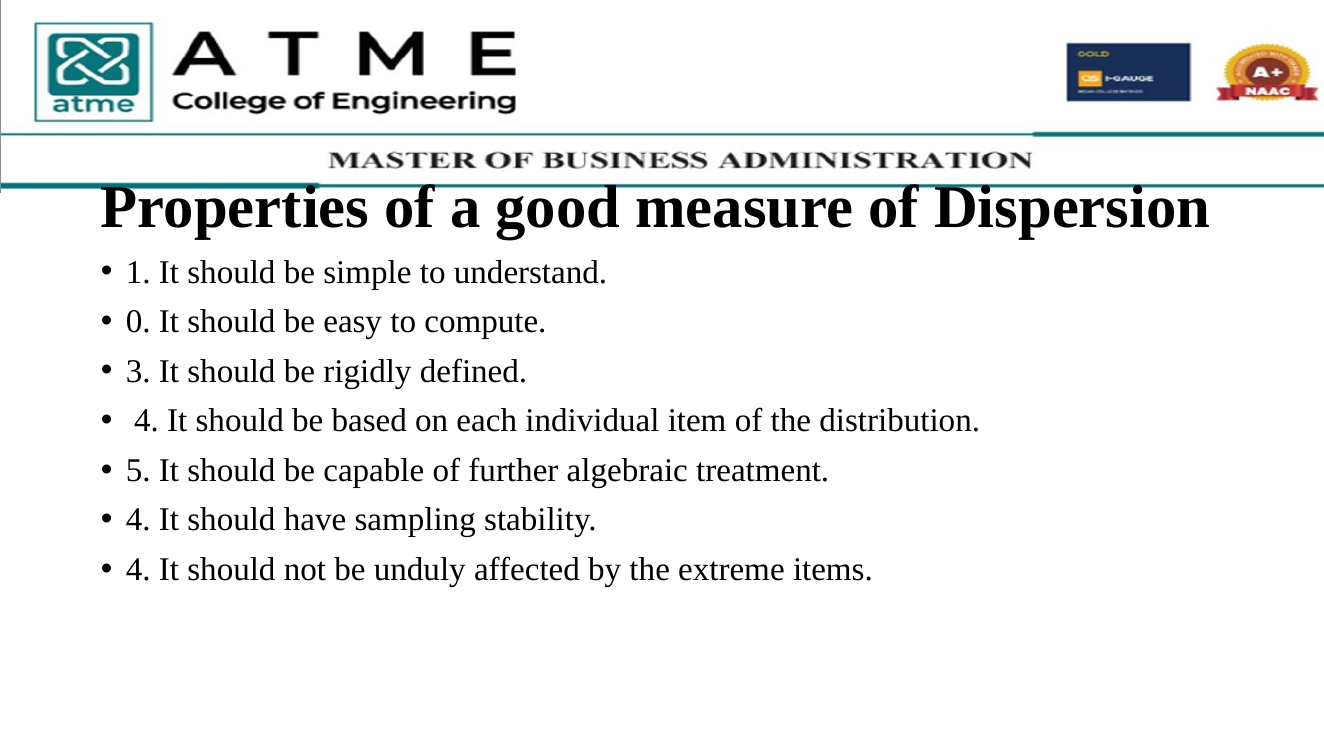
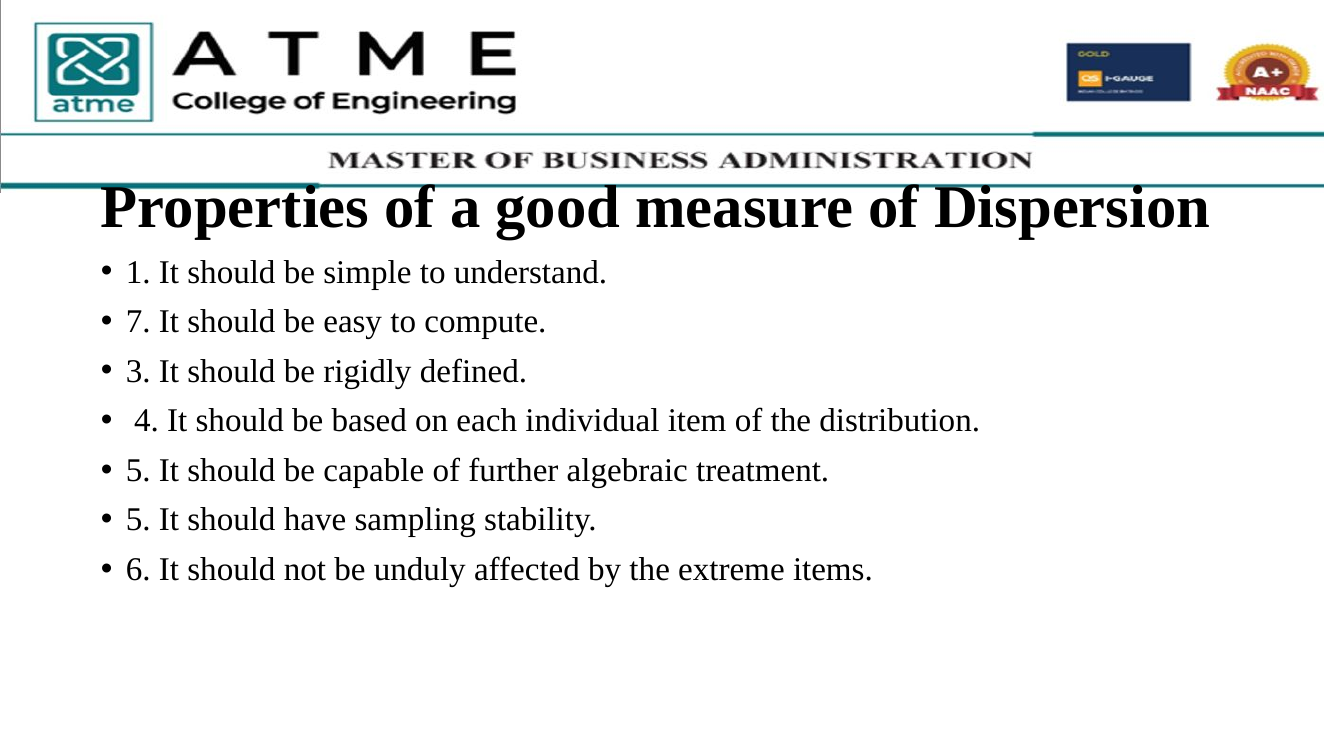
0: 0 -> 7
4 at (138, 520): 4 -> 5
4 at (138, 569): 4 -> 6
